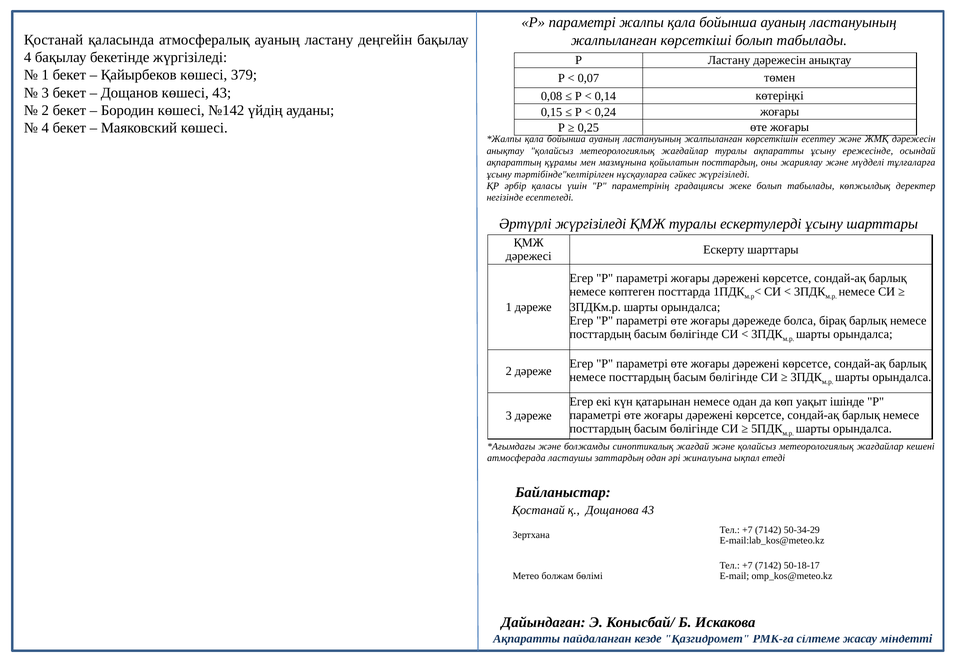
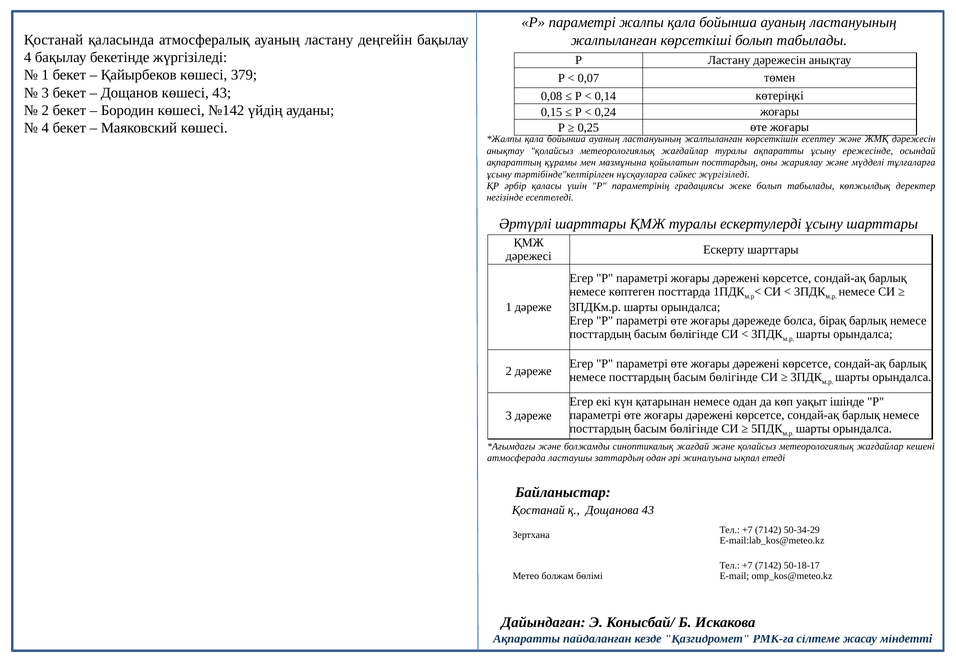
Әртүрлі жүргізіледі: жүргізіледі -> шарттары
